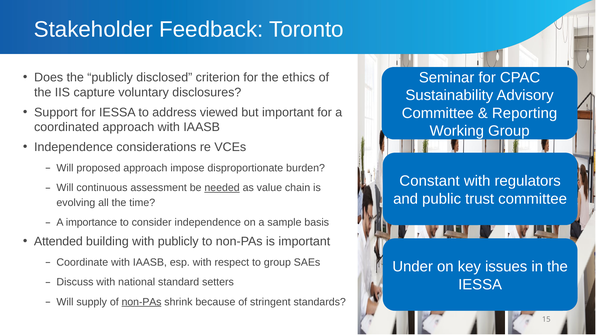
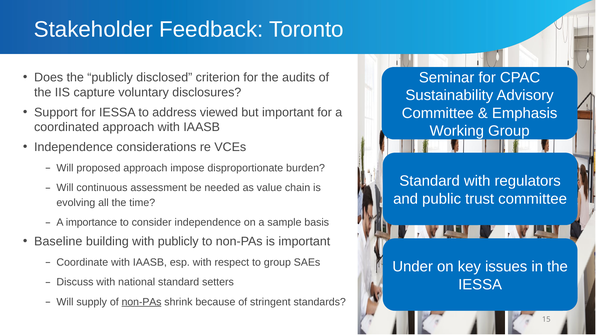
ethics: ethics -> audits
Reporting: Reporting -> Emphasis
Constant at (430, 181): Constant -> Standard
needed underline: present -> none
Attended: Attended -> Baseline
